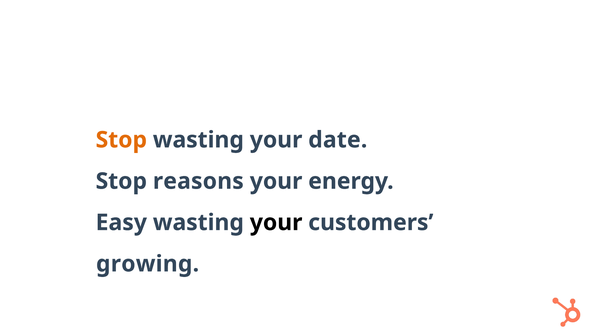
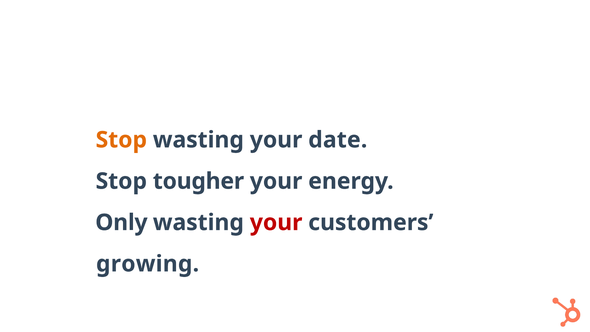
reasons: reasons -> tougher
Easy: Easy -> Only
your at (276, 222) colour: black -> red
